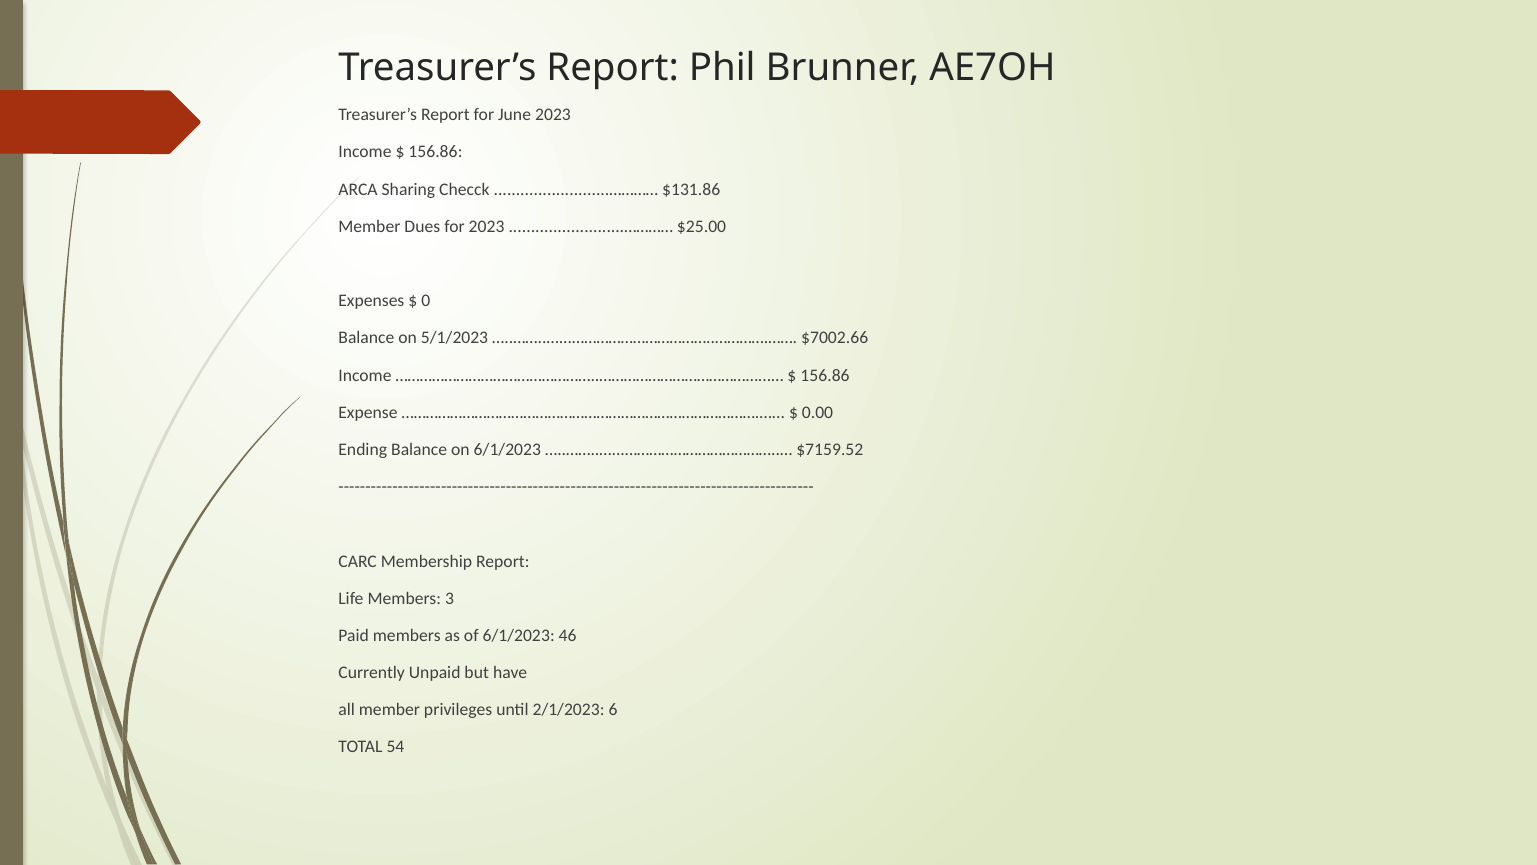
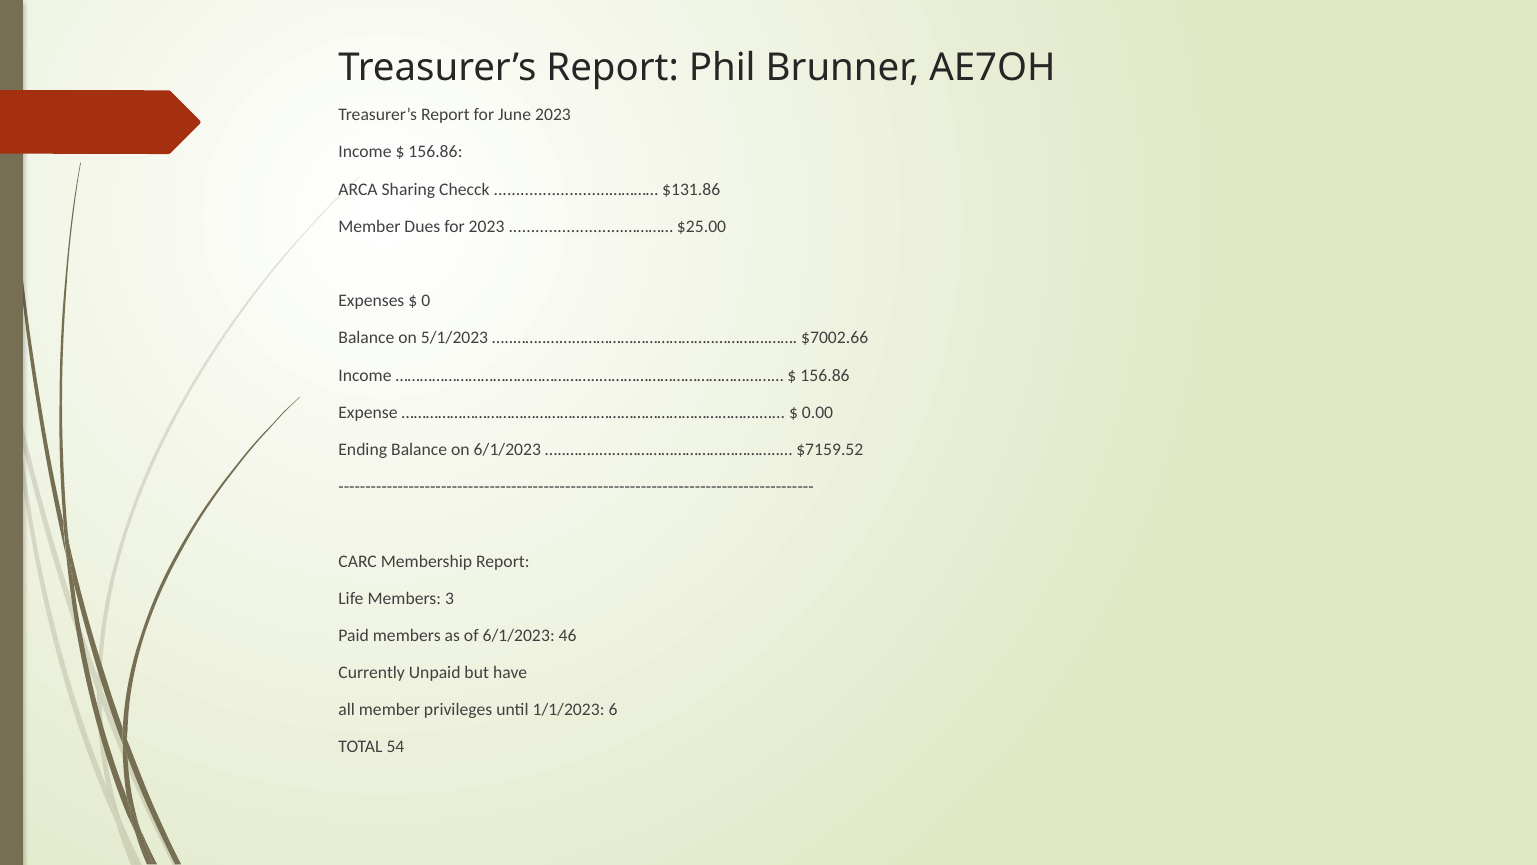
2/1/2023: 2/1/2023 -> 1/1/2023
